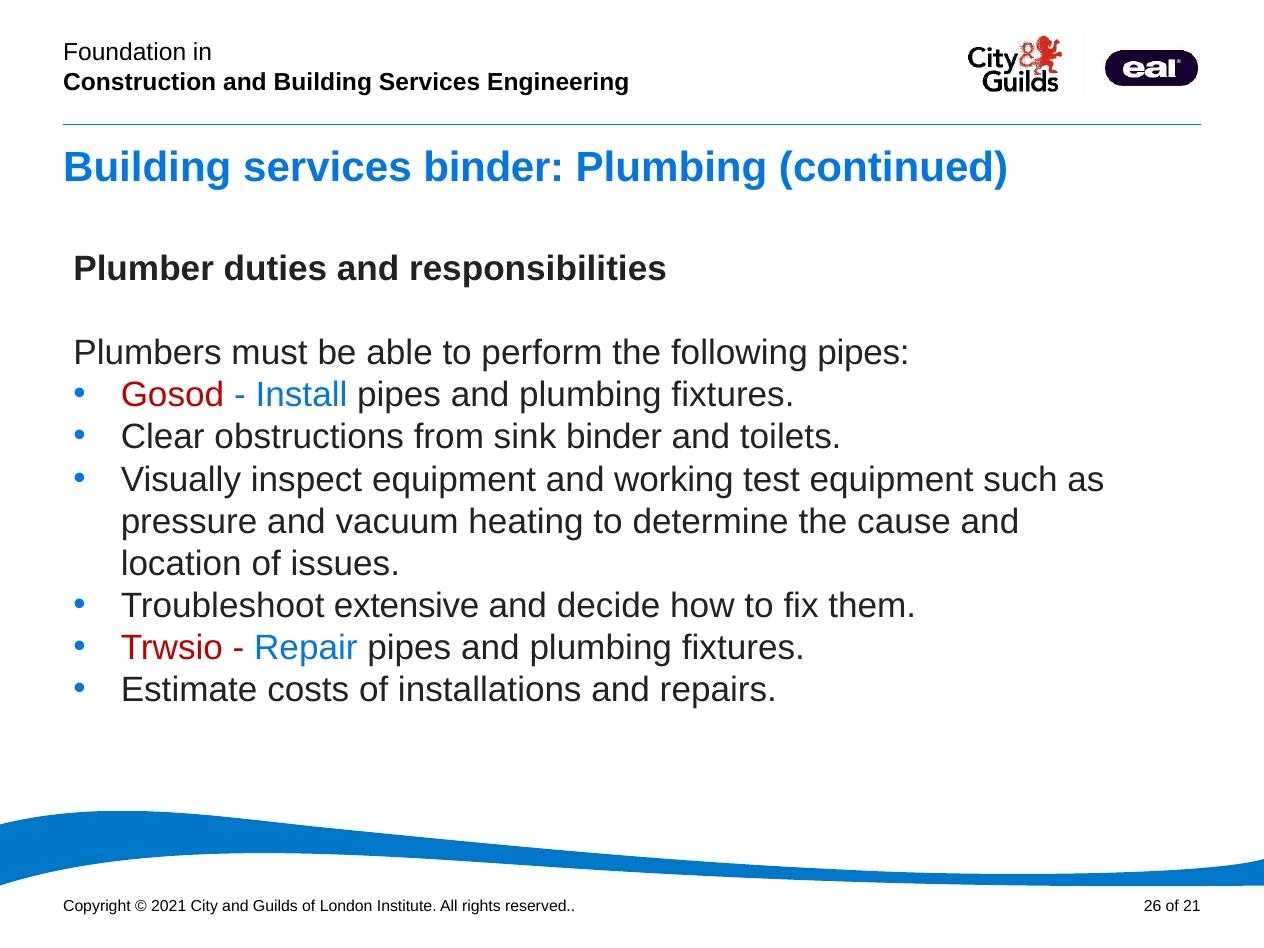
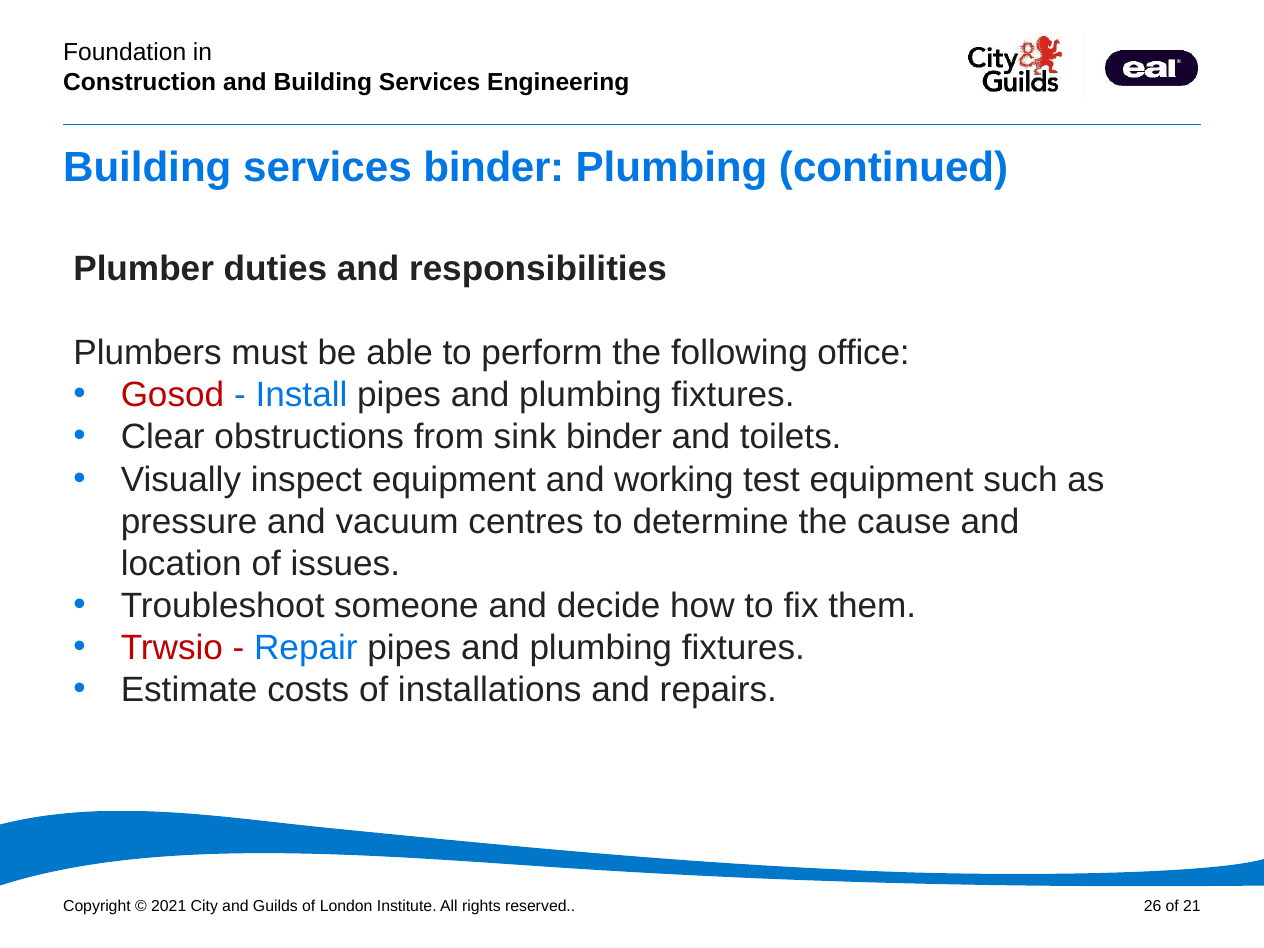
following pipes: pipes -> office
heating: heating -> centres
extensive: extensive -> someone
